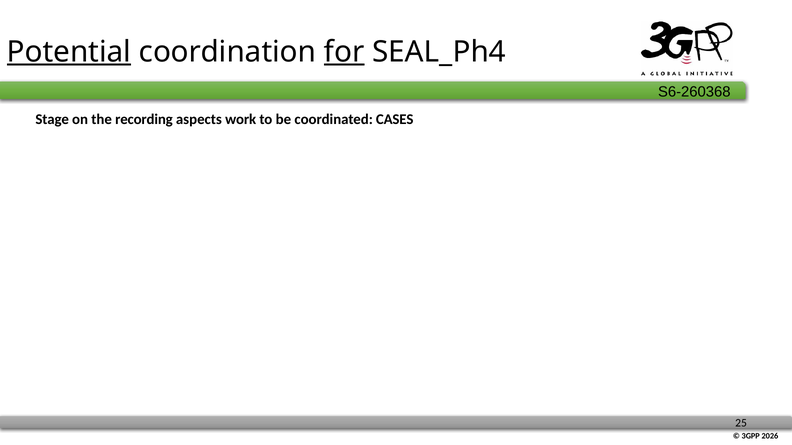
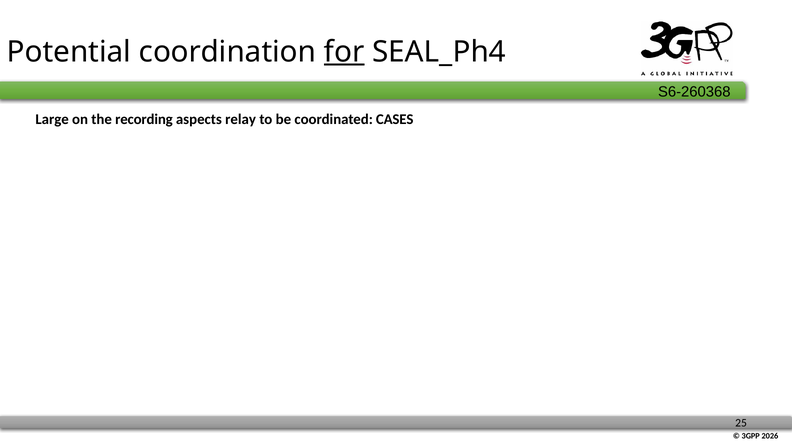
Potential underline: present -> none
Stage: Stage -> Large
work: work -> relay
